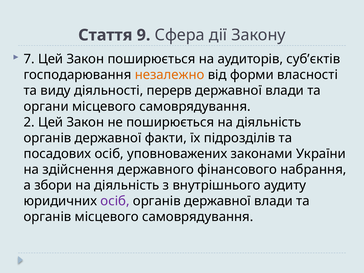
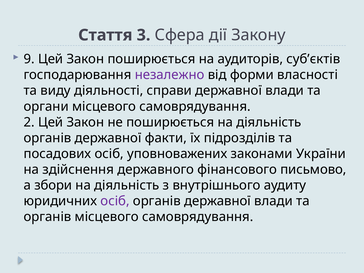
9: 9 -> 3
7: 7 -> 9
незалежно colour: orange -> purple
перерв: перерв -> справи
набрання: набрання -> письмово
